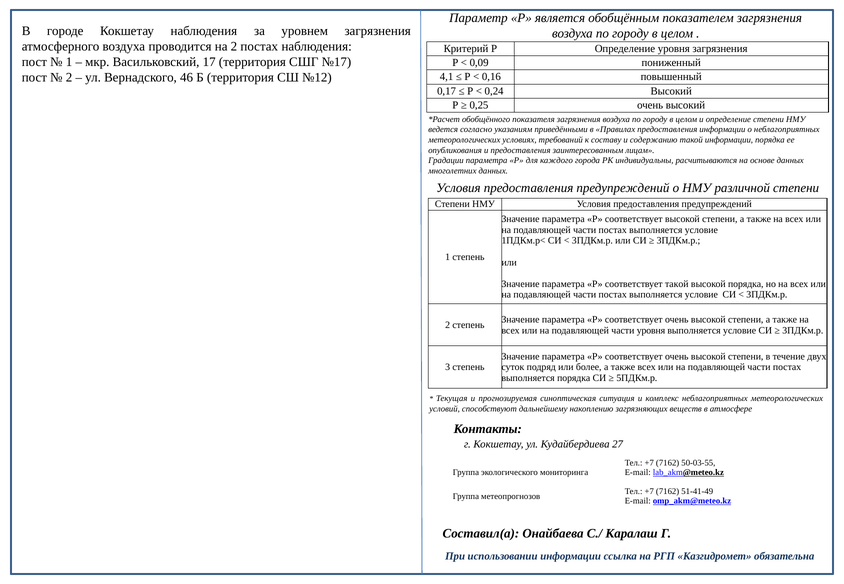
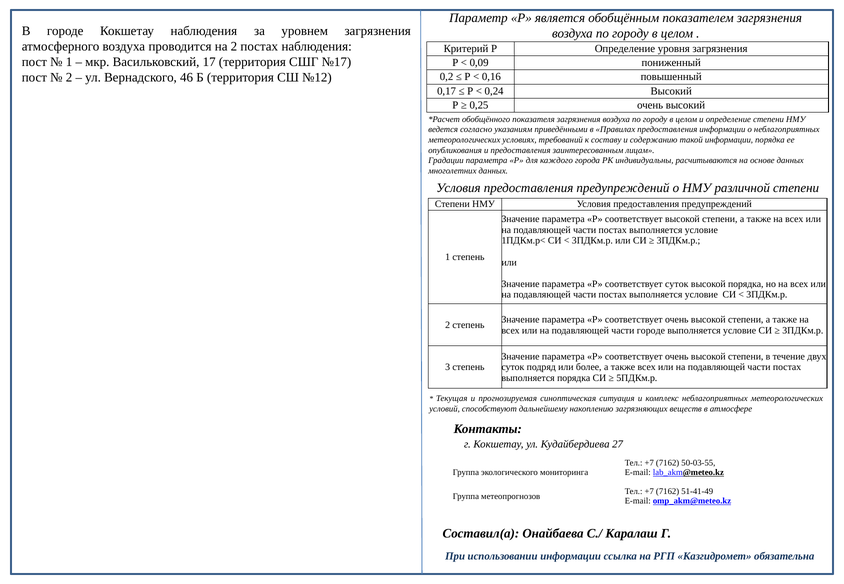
4,1: 4,1 -> 0,2
соответствует такой: такой -> суток
части уровня: уровня -> городе
